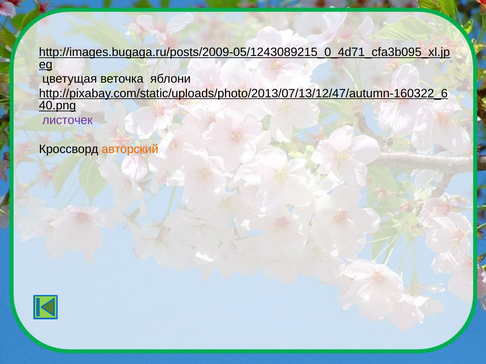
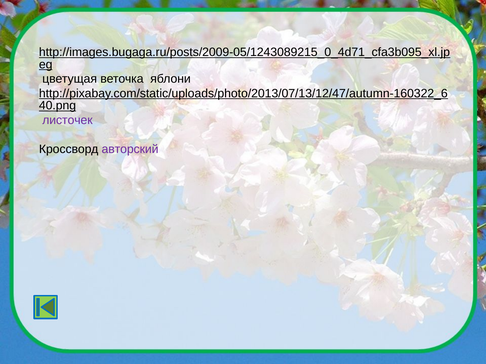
авторский colour: orange -> purple
